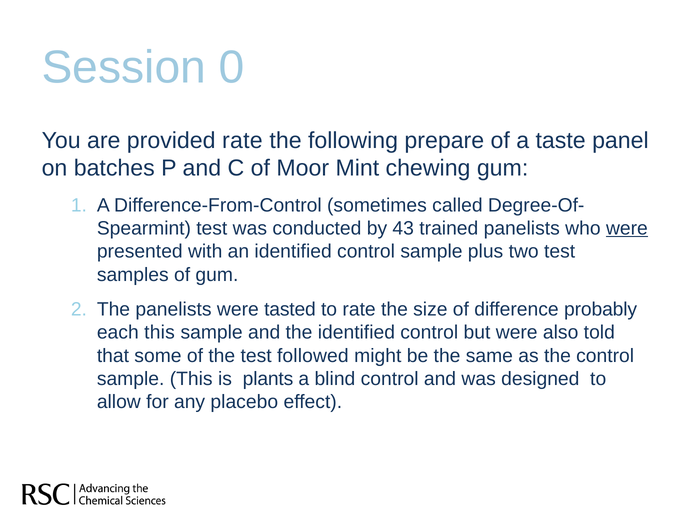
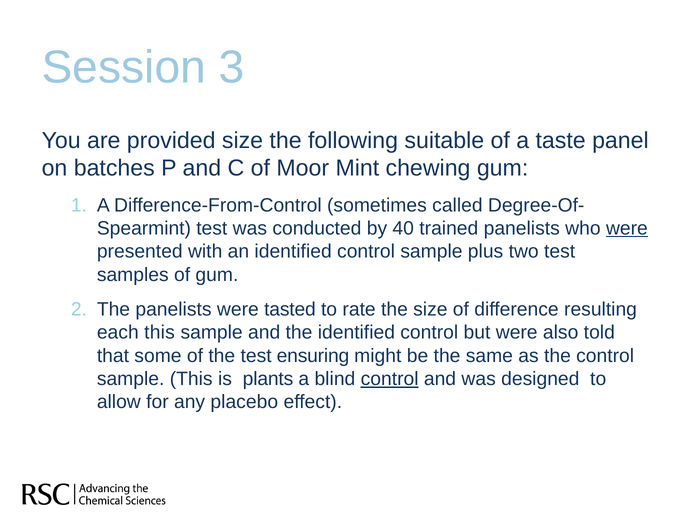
0: 0 -> 3
provided rate: rate -> size
prepare: prepare -> suitable
43: 43 -> 40
probably: probably -> resulting
followed: followed -> ensuring
control at (390, 379) underline: none -> present
